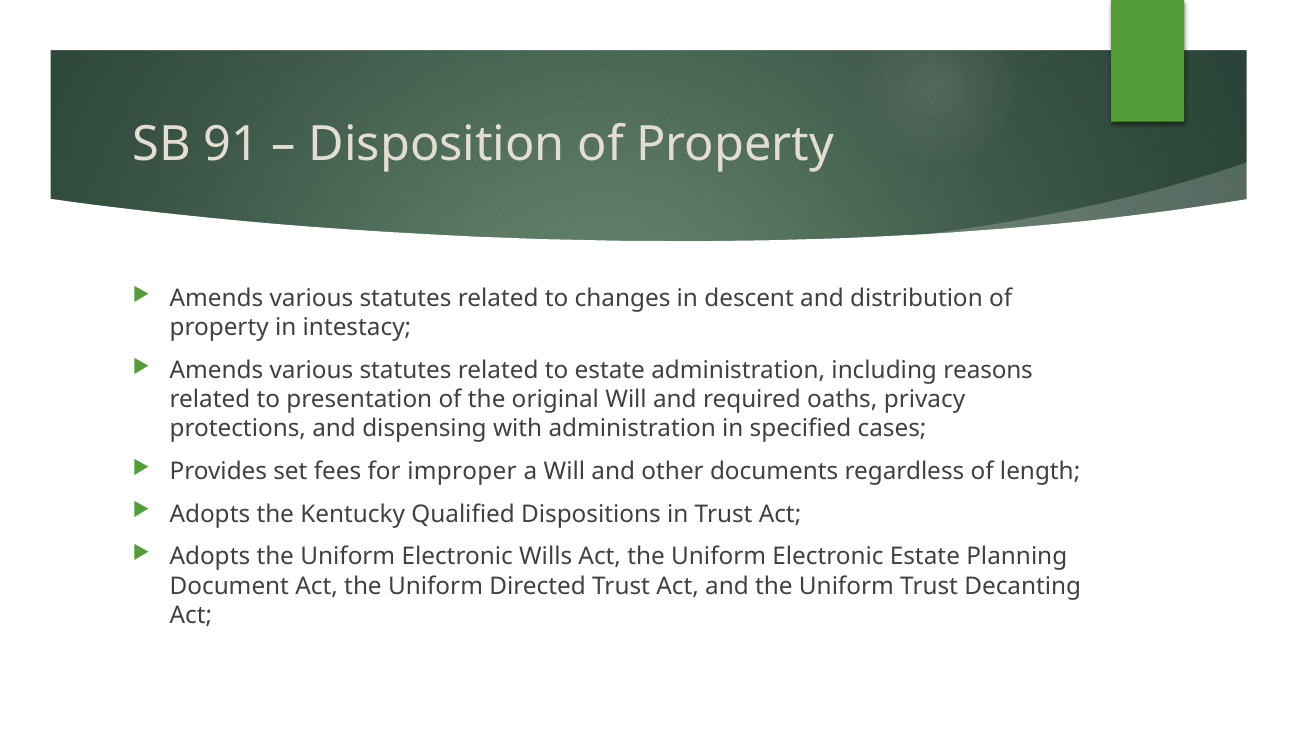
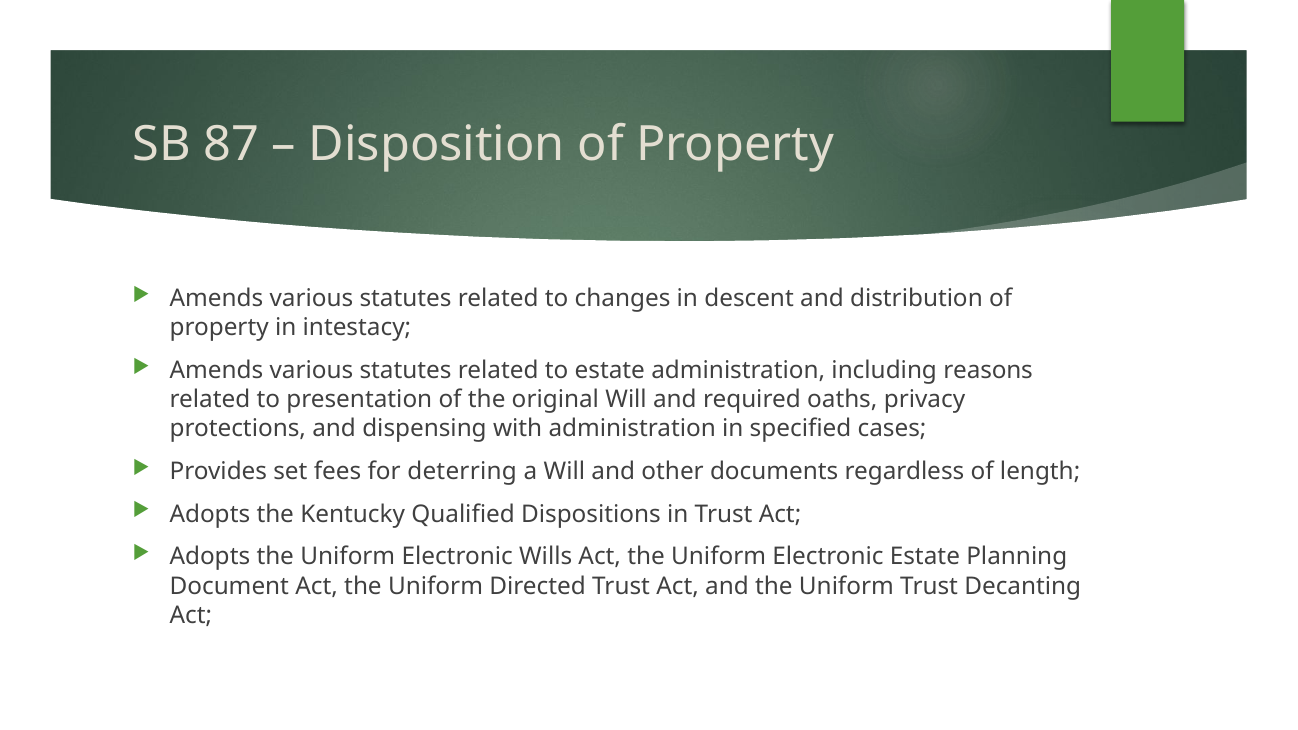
91: 91 -> 87
improper: improper -> deterring
